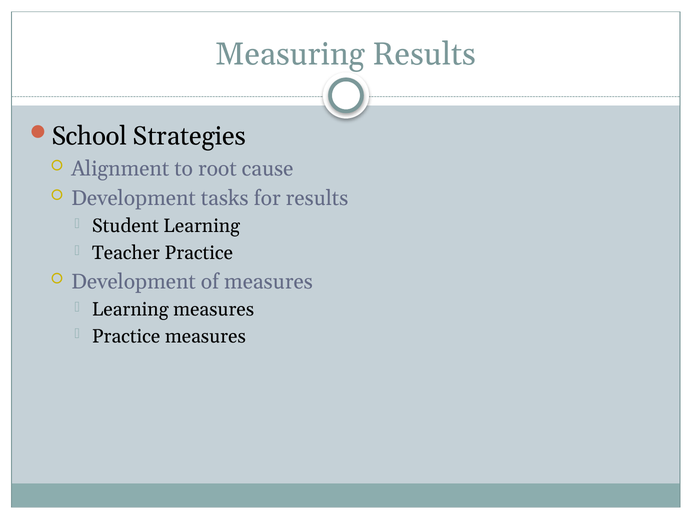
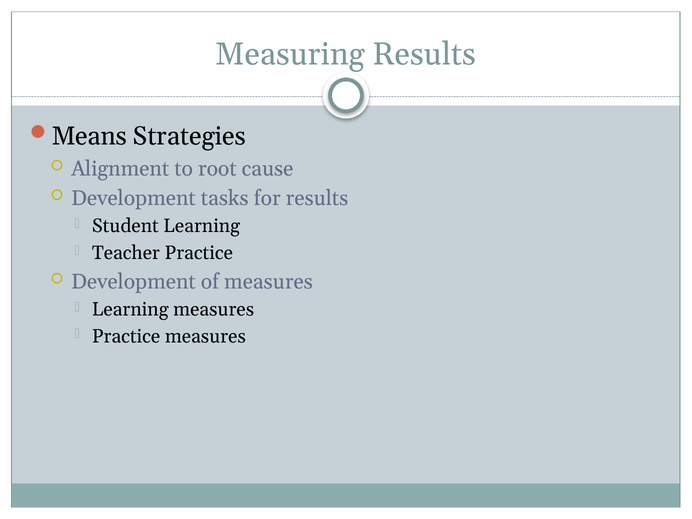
School: School -> Means
